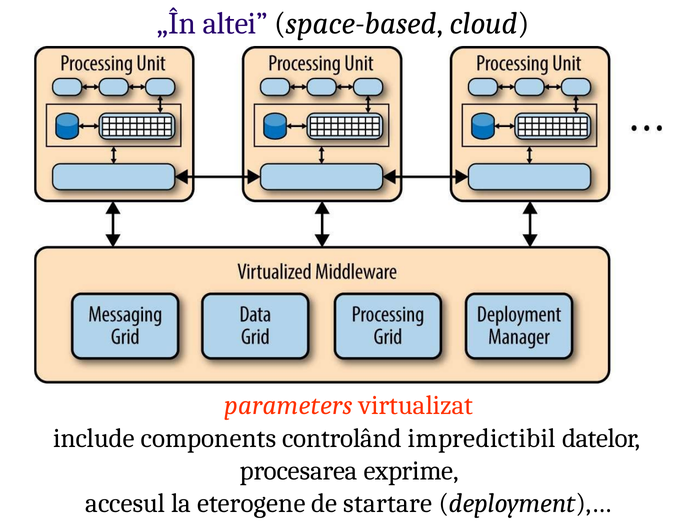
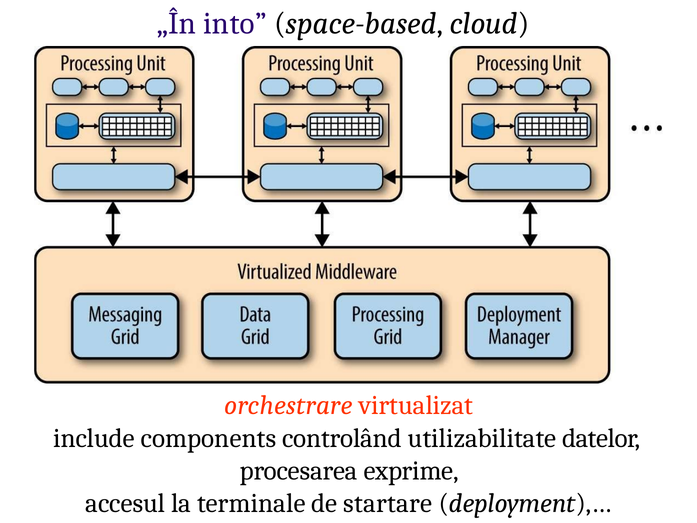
altei: altei -> into
parameters: parameters -> orchestrare
impredictibil: impredictibil -> utilizabilitate
eterogene: eterogene -> terminale
